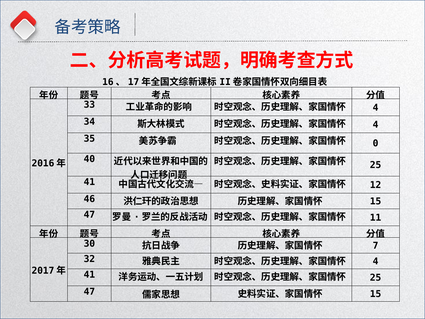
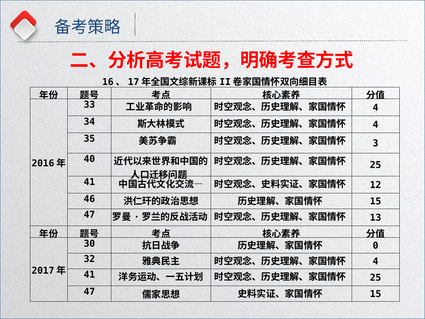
0: 0 -> 3
11: 11 -> 13
7: 7 -> 0
